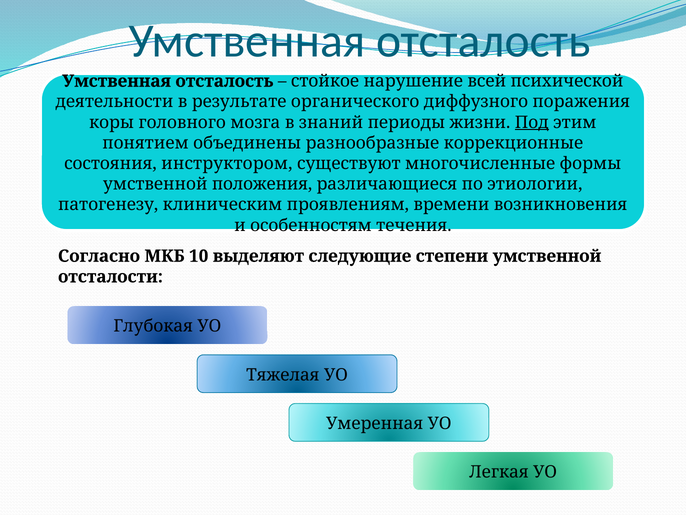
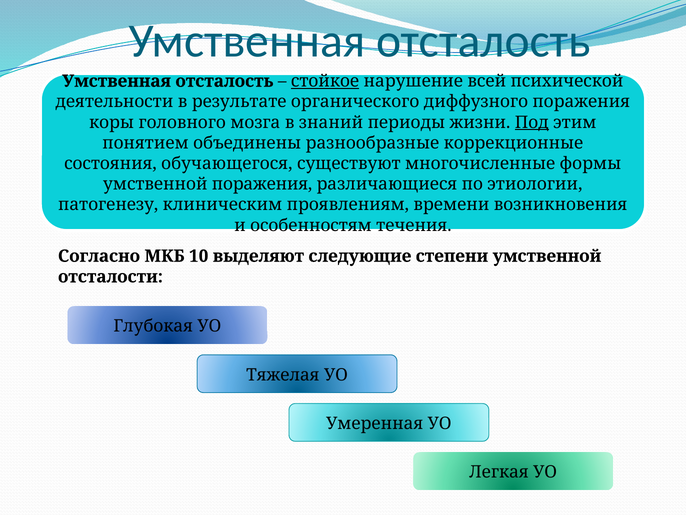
стойкое underline: none -> present
инструктором: инструктором -> обучающегося
умственной положения: положения -> поражения
